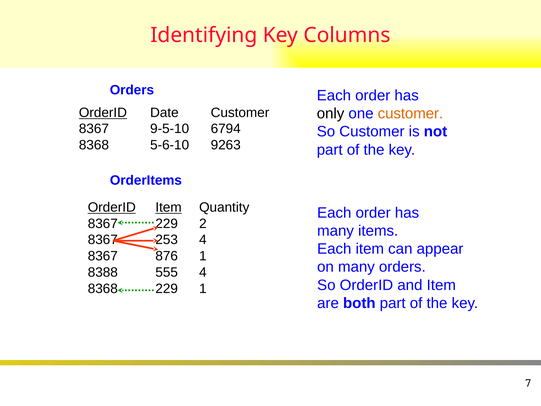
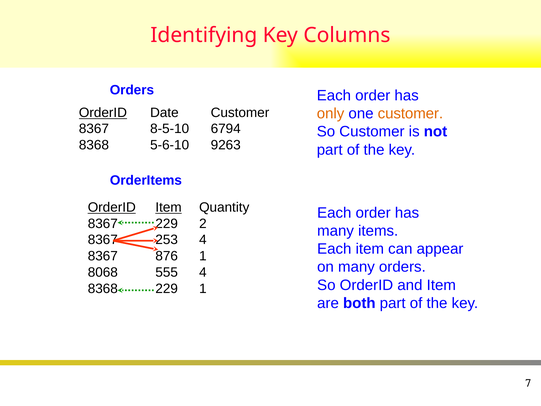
only colour: black -> orange
9-5-10: 9-5-10 -> 8-5-10
8388: 8388 -> 8068
